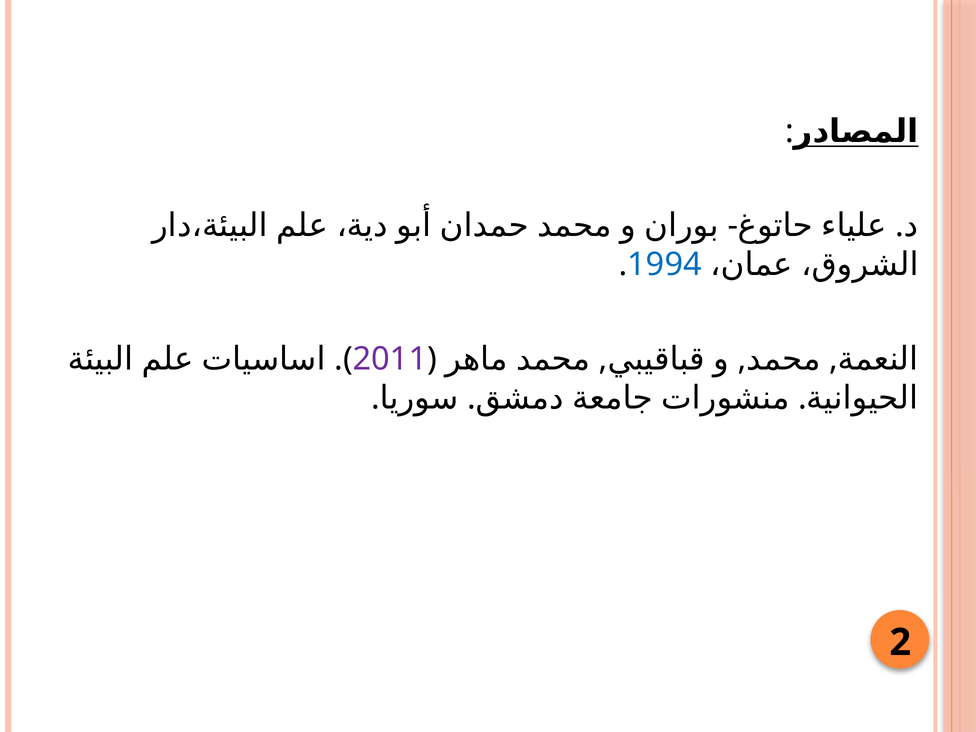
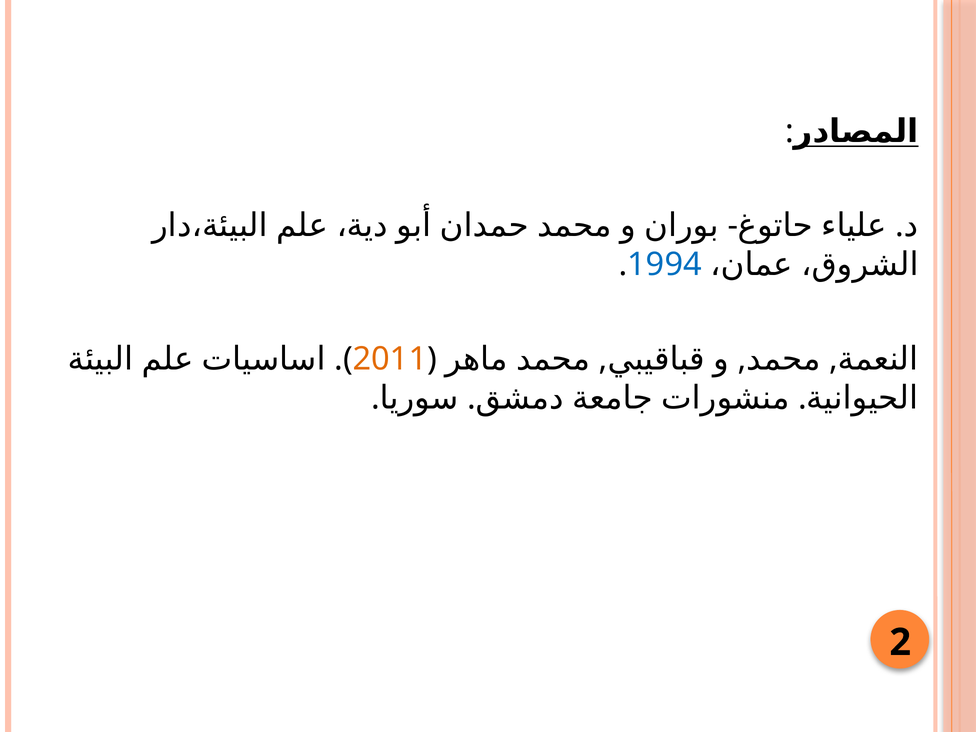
2011 colour: purple -> orange
